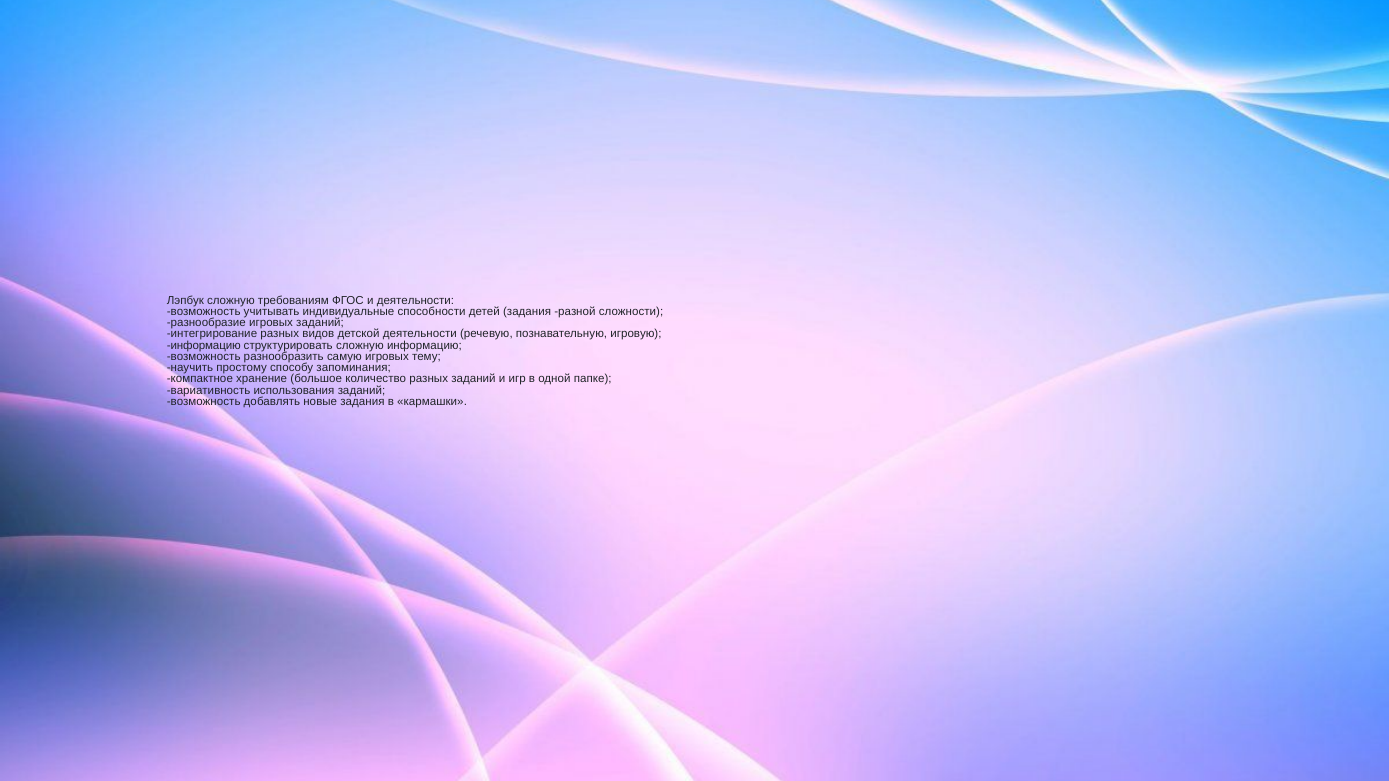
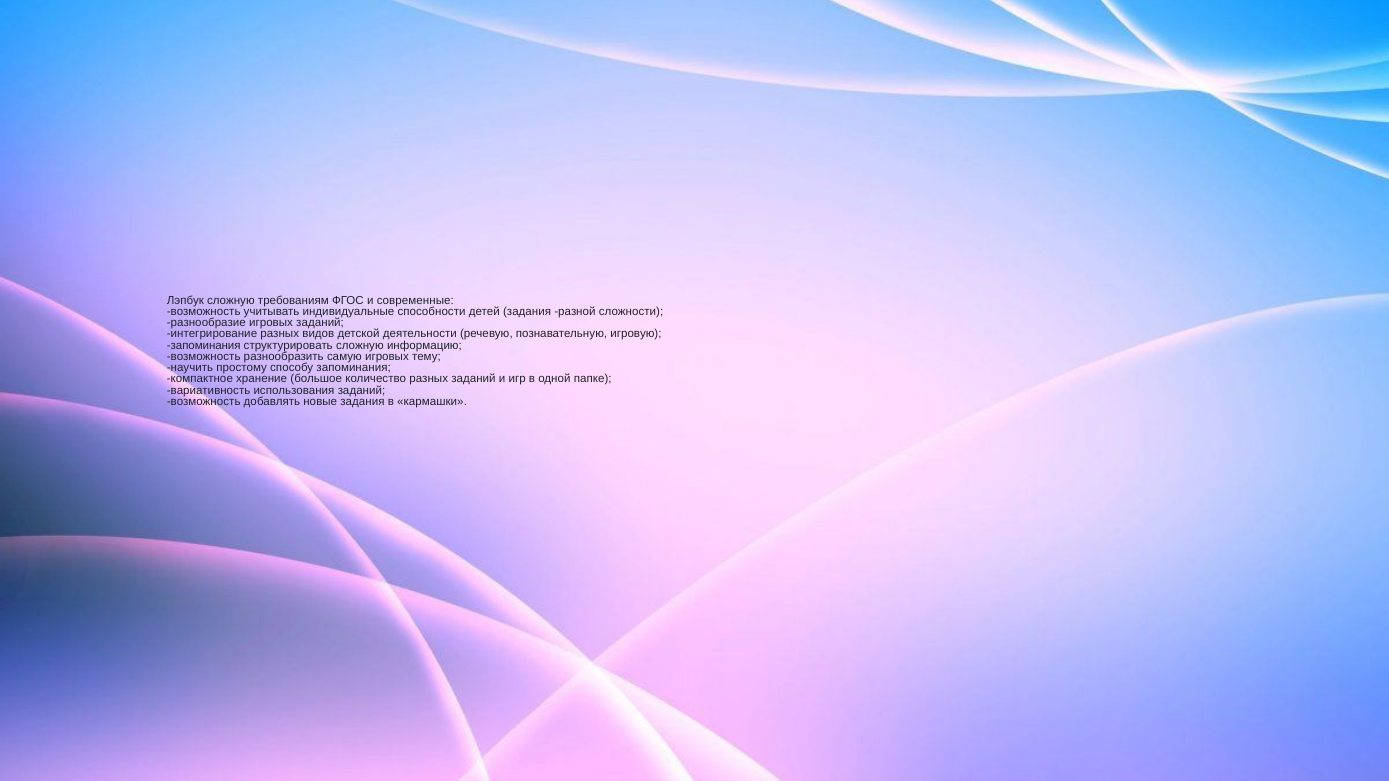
и деятельности: деятельности -> современные
информацию at (204, 345): информацию -> запоминания
